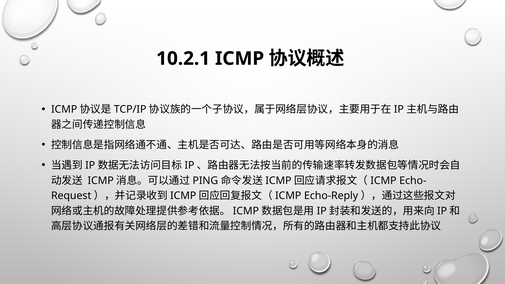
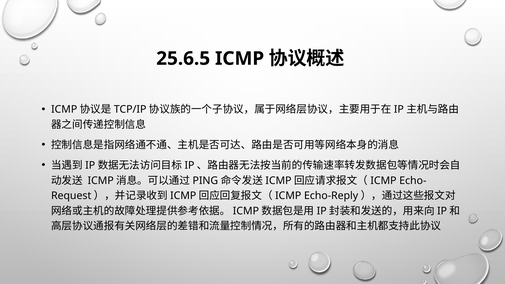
10.2.1: 10.2.1 -> 25.6.5
